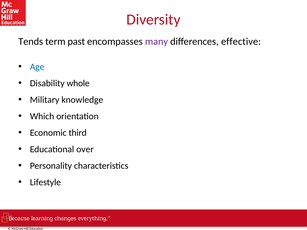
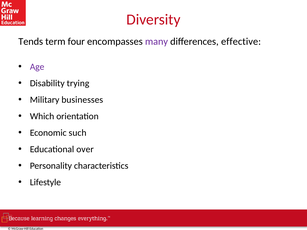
past: past -> four
Age colour: blue -> purple
whole: whole -> trying
knowledge: knowledge -> businesses
third: third -> such
